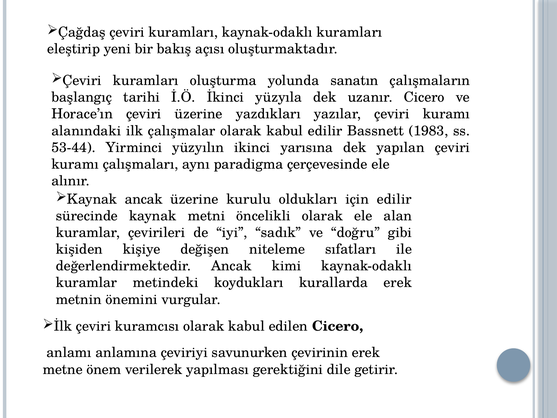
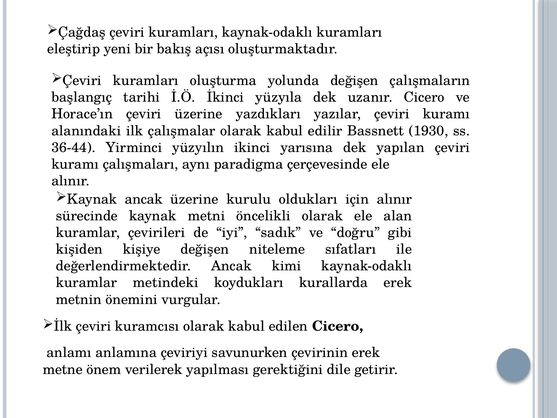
yolunda sanatın: sanatın -> değişen
1983: 1983 -> 1930
53-44: 53-44 -> 36-44
için edilir: edilir -> alınır
